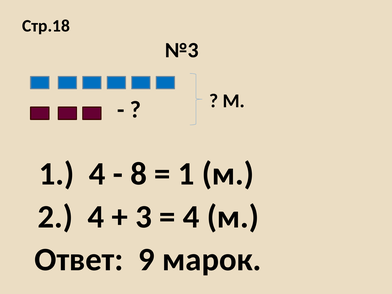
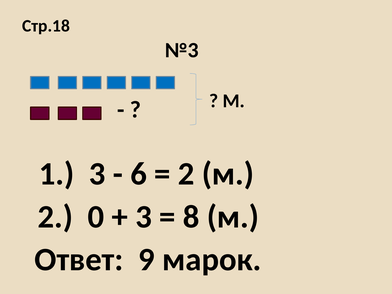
1 4: 4 -> 3
8: 8 -> 6
1 at (186, 174): 1 -> 2
2 4: 4 -> 0
4 at (191, 217): 4 -> 8
